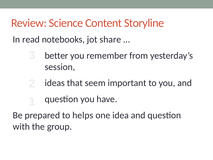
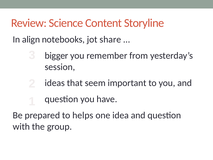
read: read -> align
better: better -> bigger
